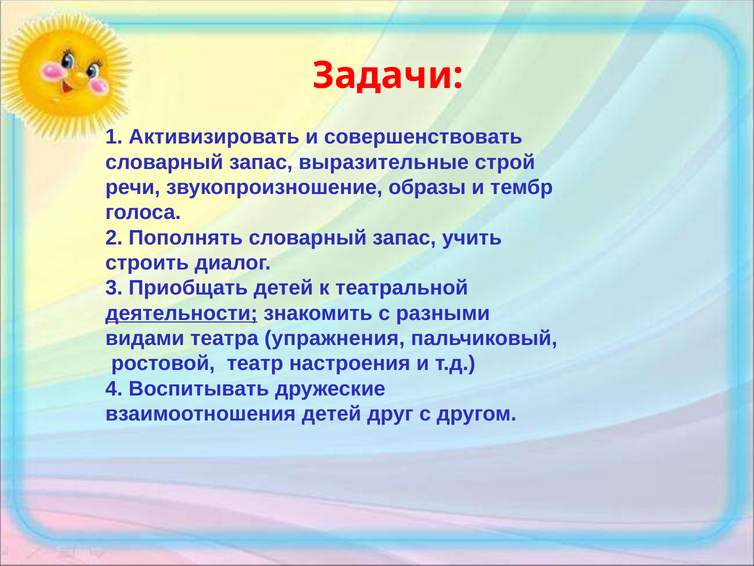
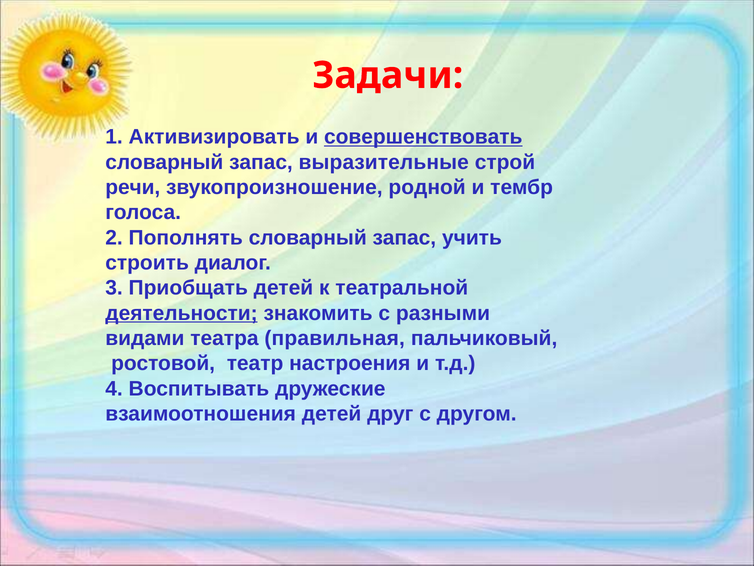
совершенствовать underline: none -> present
образы: образы -> родной
упражнения: упражнения -> правильная
